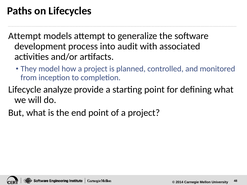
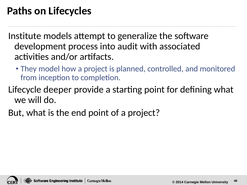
Attempt at (25, 36): Attempt -> Institute
analyze: analyze -> deeper
